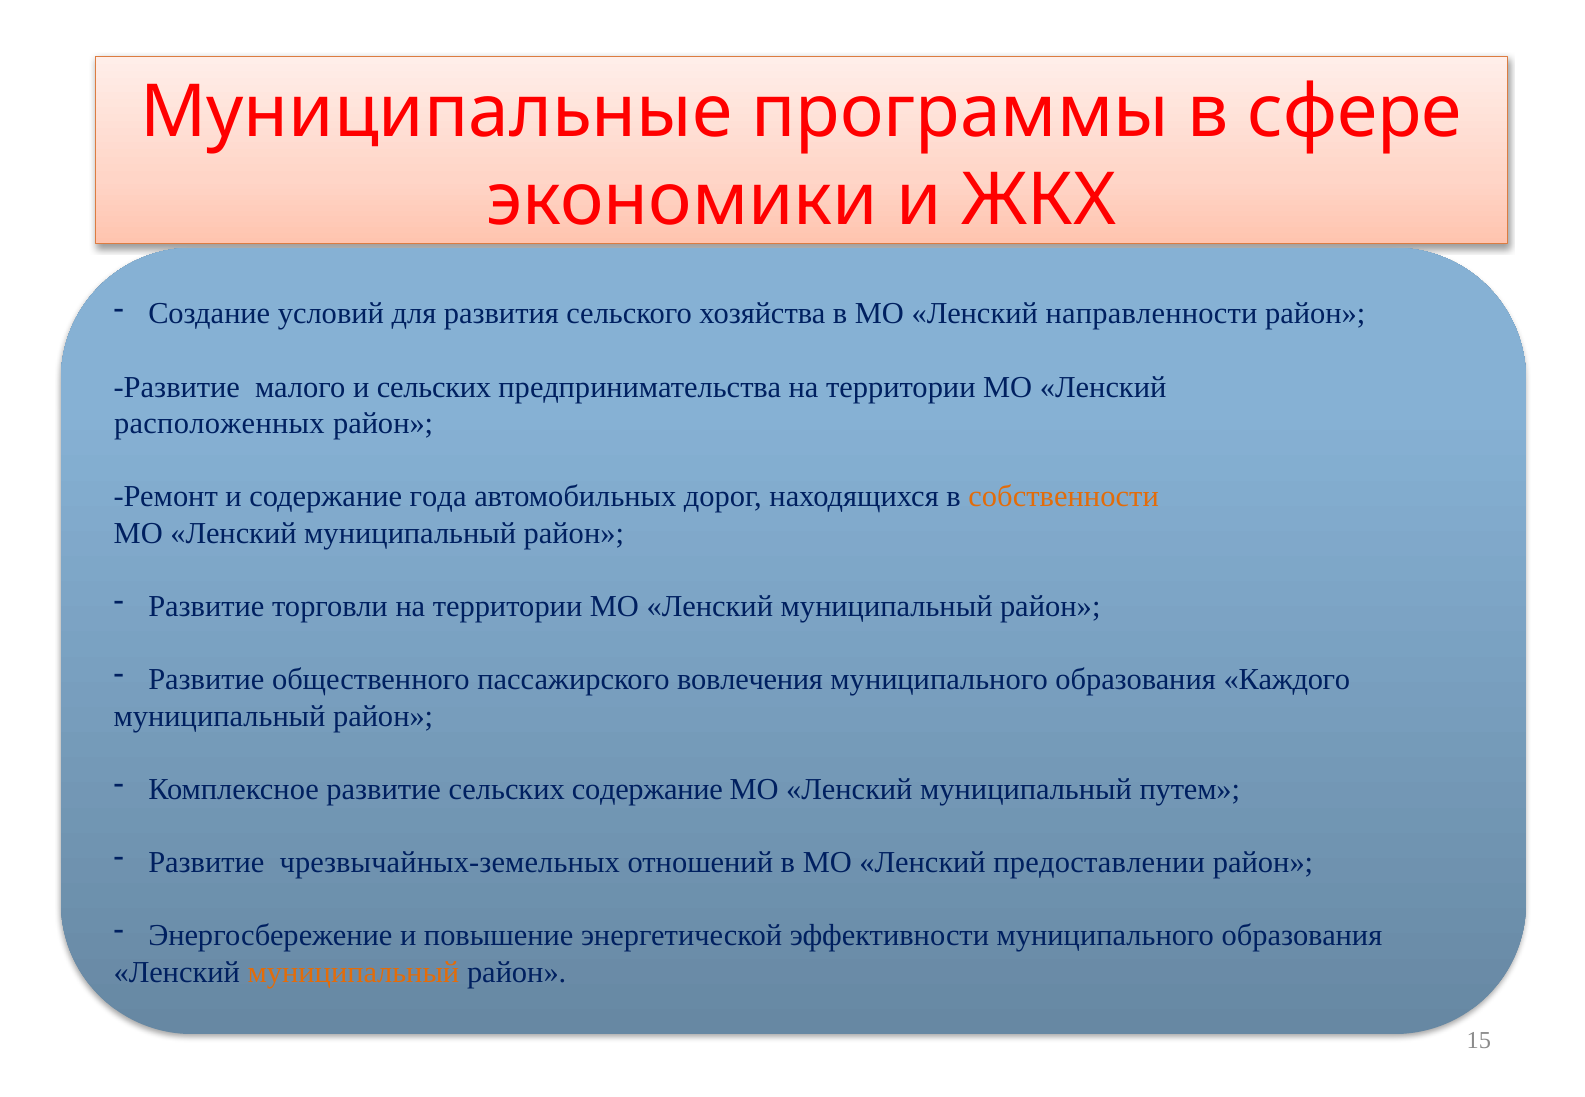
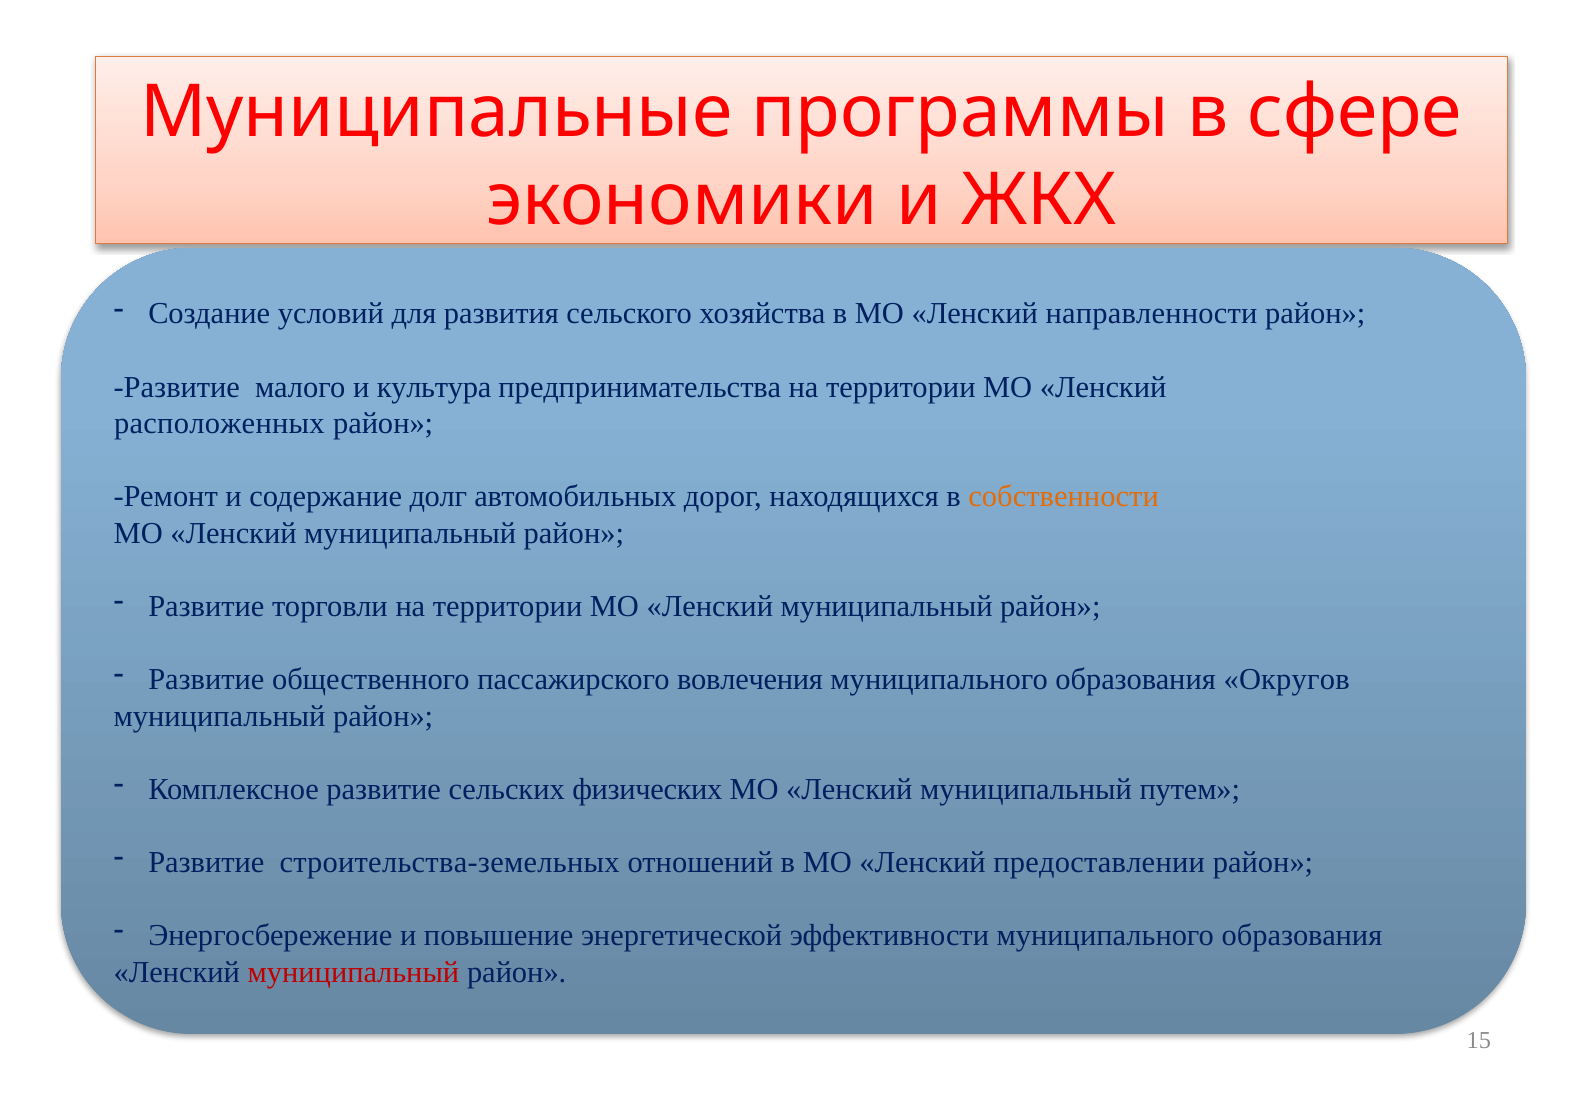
и сельских: сельских -> культура
года: года -> долг
Каждого: Каждого -> Округов
сельских содержание: содержание -> физических
чрезвычайных-земельных: чрезвычайных-земельных -> строительства-земельных
муниципальный at (353, 972) colour: orange -> red
